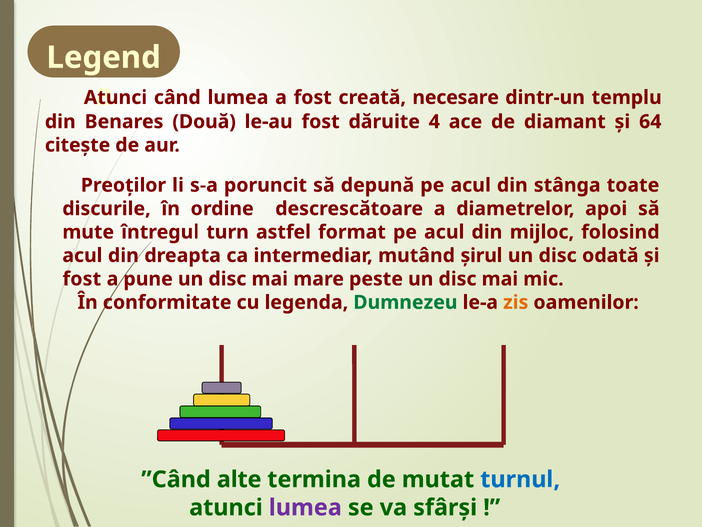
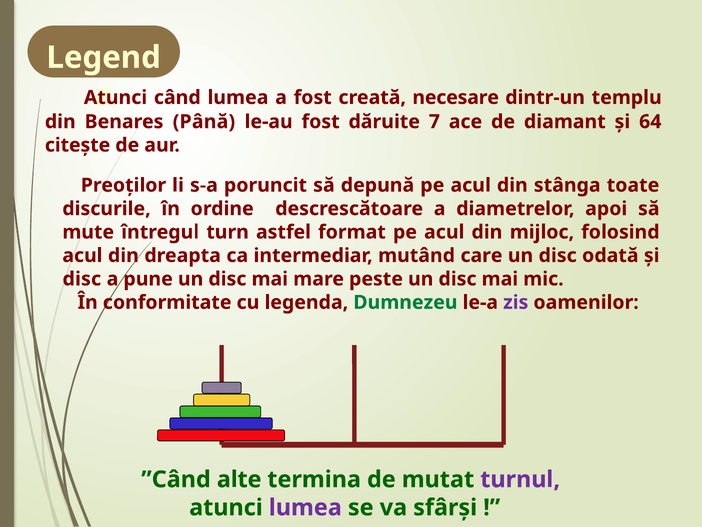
Două: Două -> Până
4: 4 -> 7
şirul: şirul -> care
fost at (82, 279): fost -> disc
zis colour: orange -> purple
turnul colour: blue -> purple
